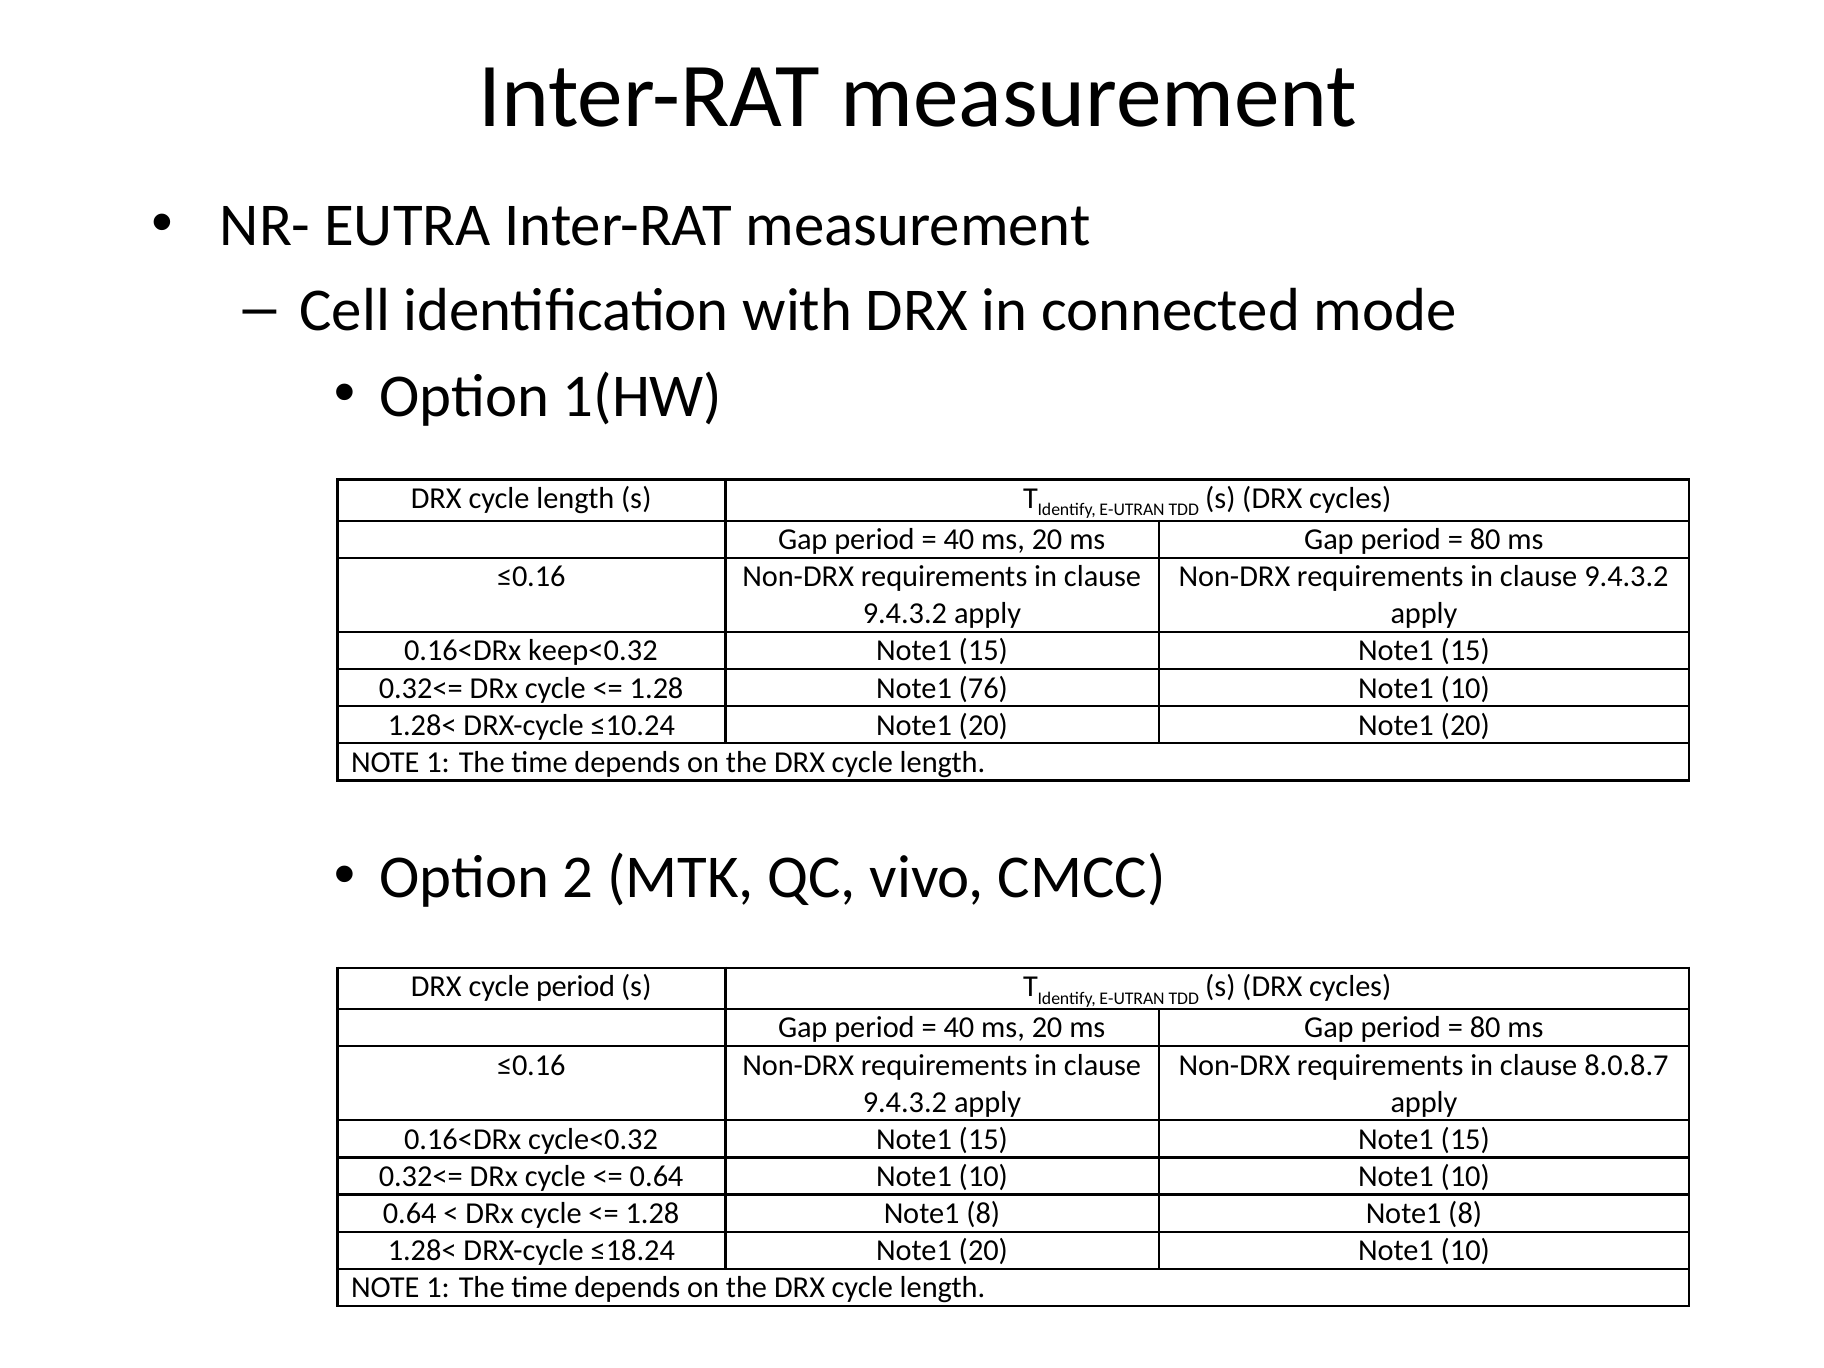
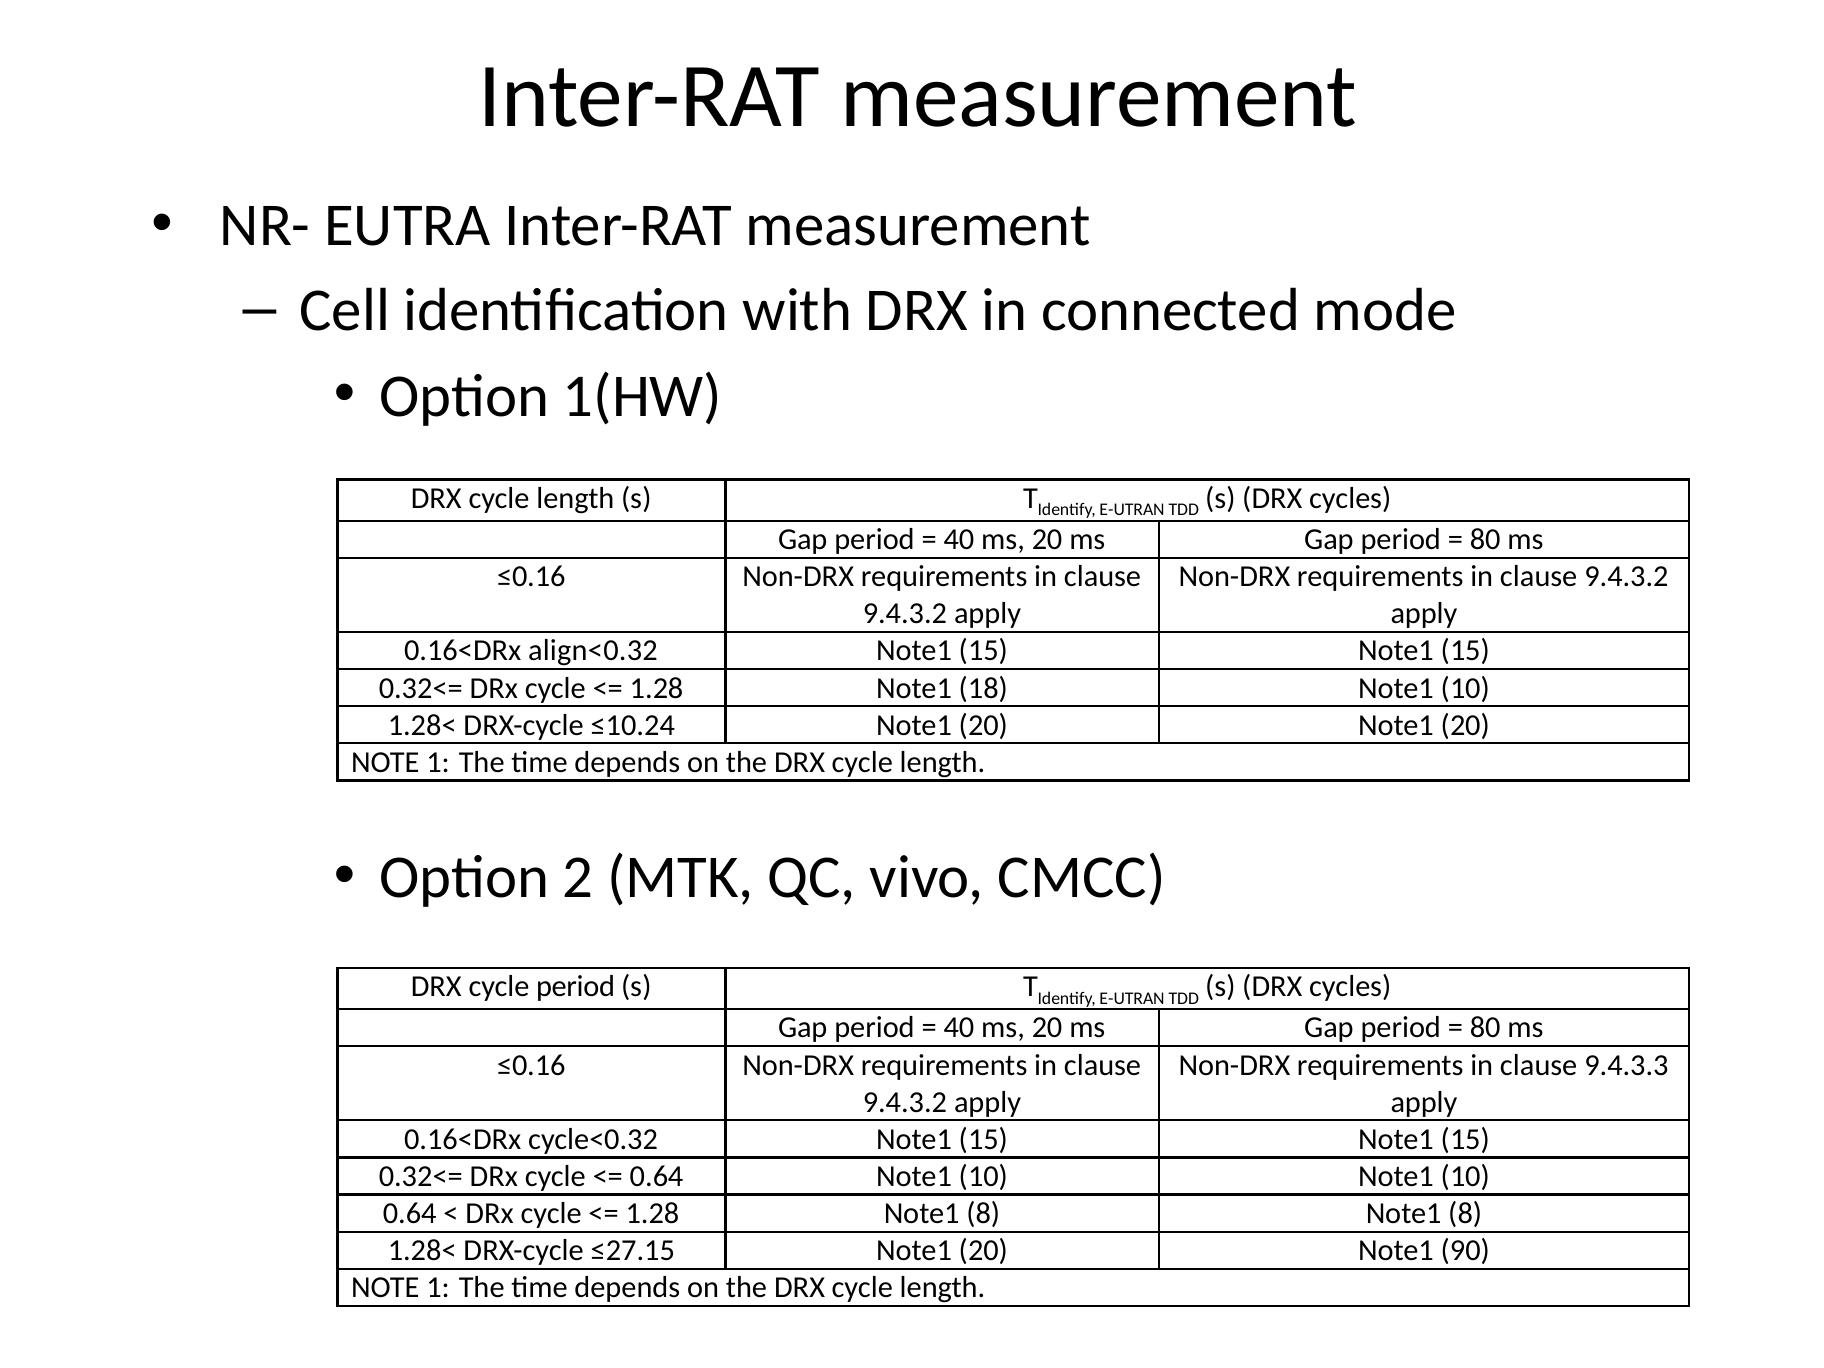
keep<0.32: keep<0.32 -> align<0.32
76: 76 -> 18
8.0.8.7: 8.0.8.7 -> 9.4.3.3
≤18.24: ≤18.24 -> ≤27.15
20 Note1 10: 10 -> 90
